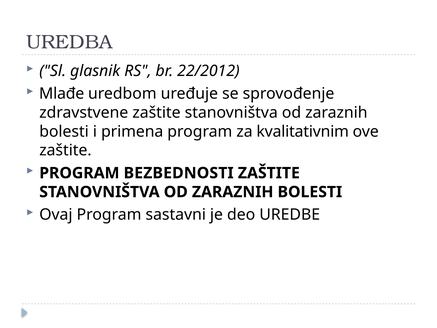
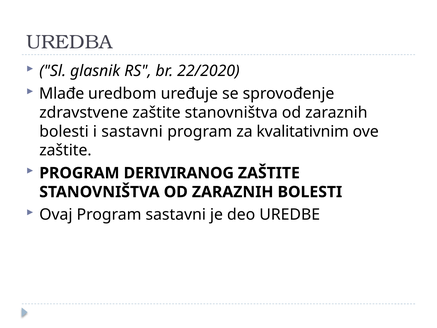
22/2012: 22/2012 -> 22/2020
i primena: primena -> sastavni
BEZBEDNOSTI: BEZBEDNOSTI -> DERIVIRANOG
